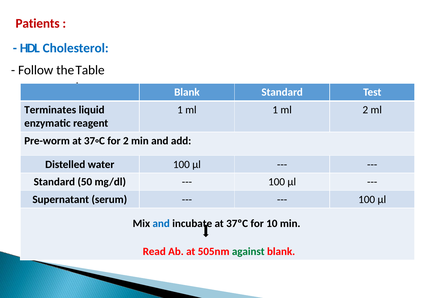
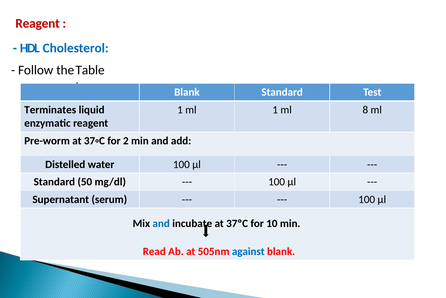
Patients at (38, 24): Patients -> Reagent
ml 2: 2 -> 8
against colour: green -> blue
